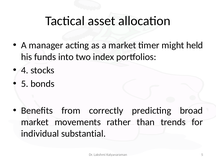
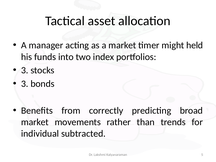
4 at (25, 70): 4 -> 3
5 at (25, 84): 5 -> 3
substantial: substantial -> subtracted
